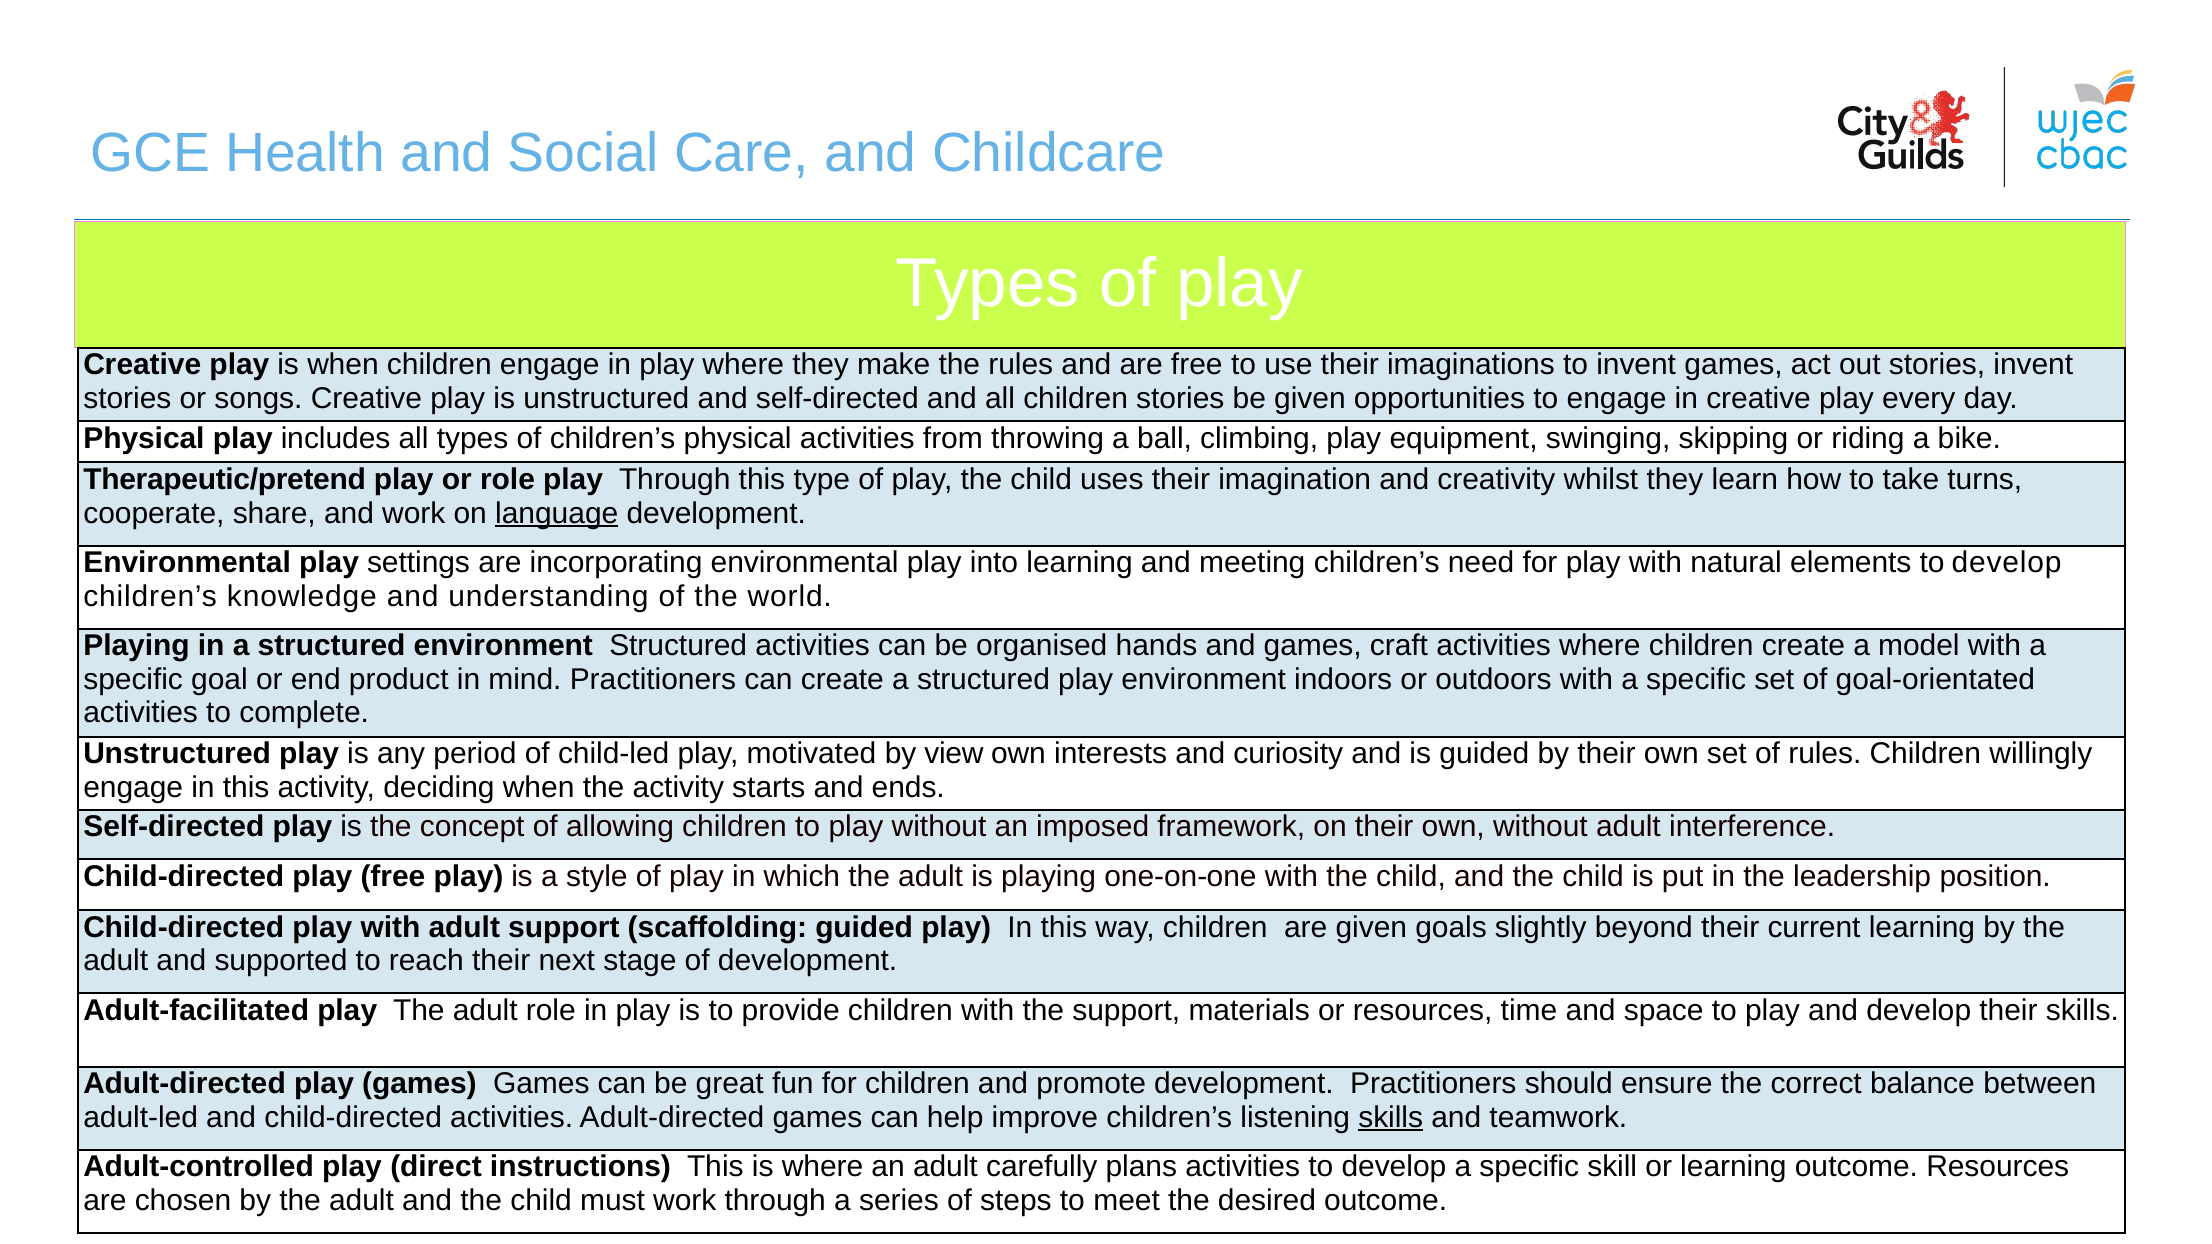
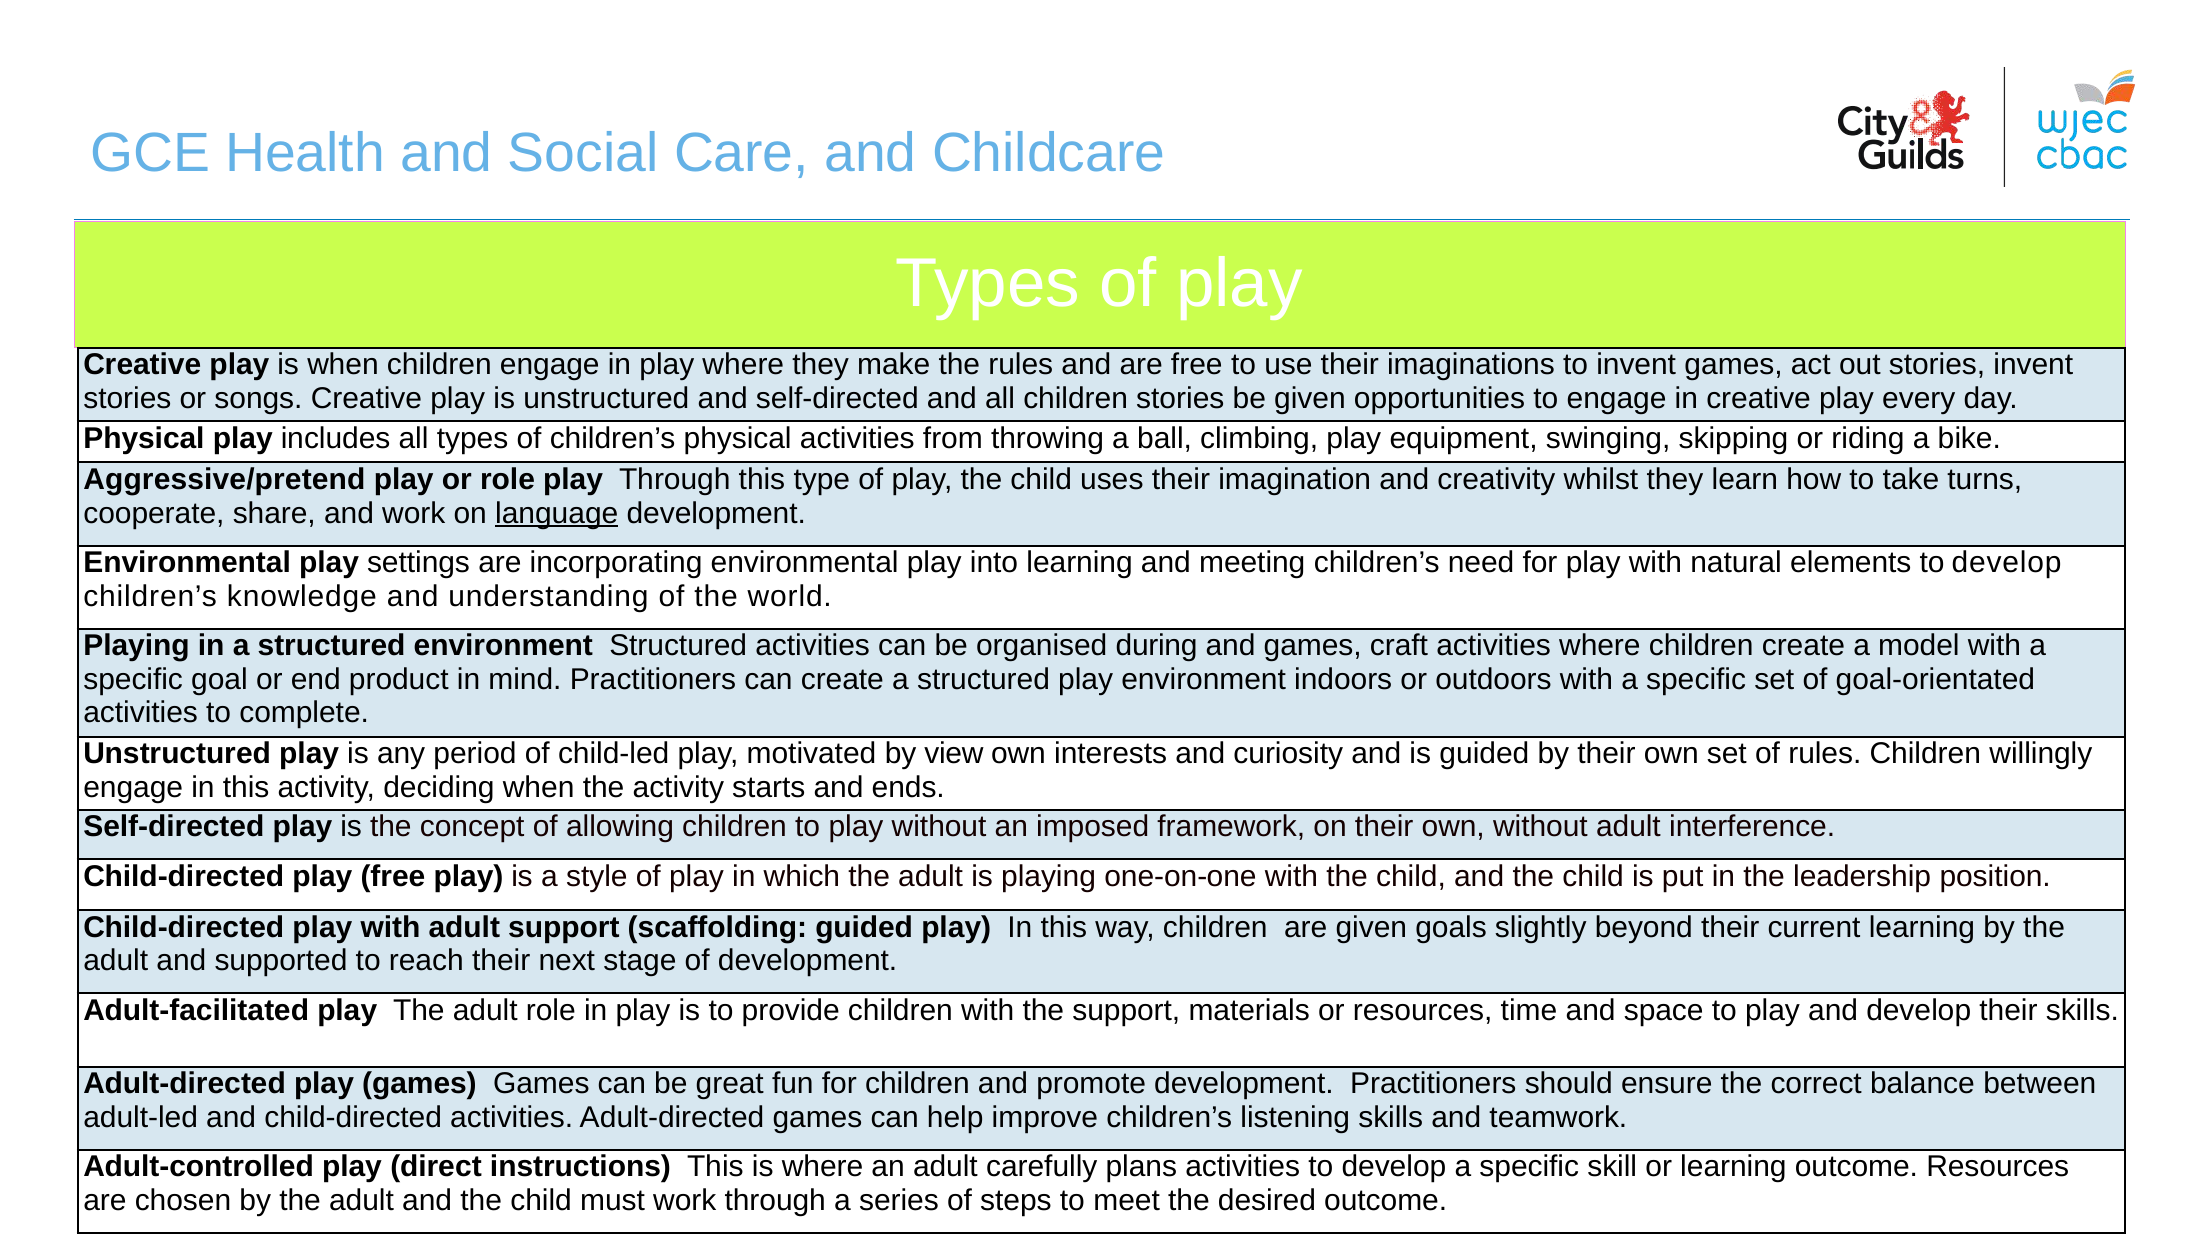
Therapeutic/pretend: Therapeutic/pretend -> Aggressive/pretend
hands: hands -> during
skills at (1391, 1117) underline: present -> none
